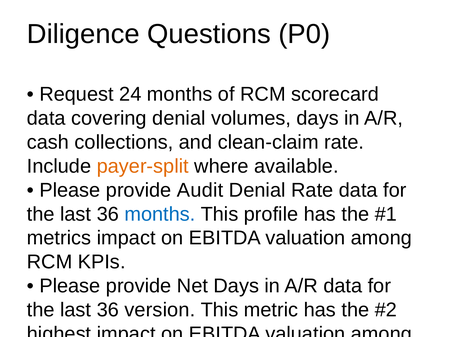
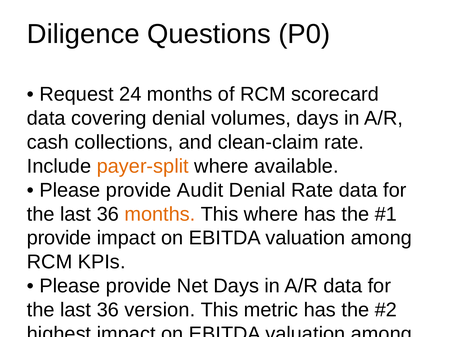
months at (160, 214) colour: blue -> orange
This profile: profile -> where
metrics at (59, 238): metrics -> provide
